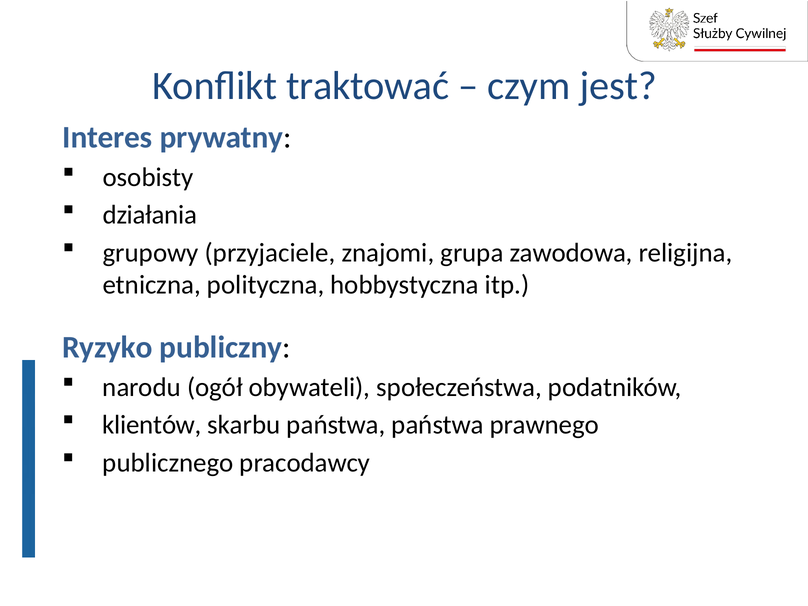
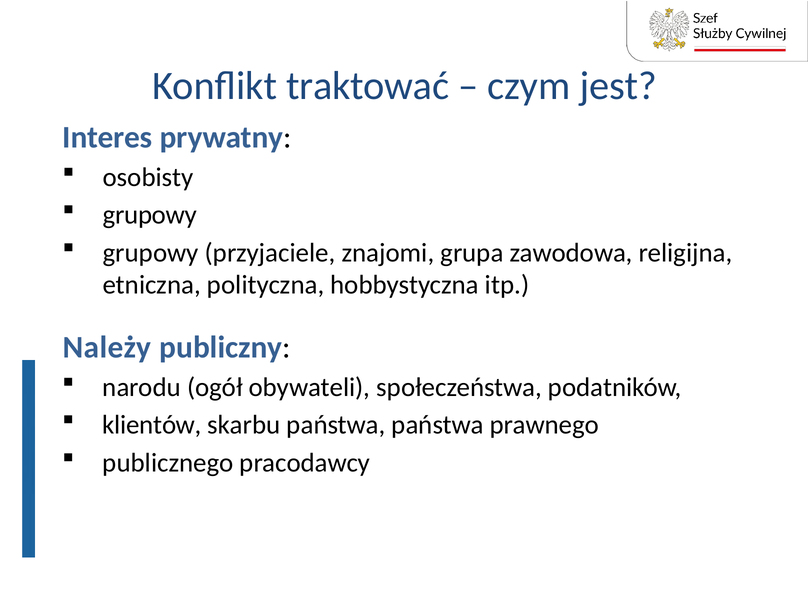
działania at (150, 215): działania -> grupowy
Ryzyko: Ryzyko -> Należy
